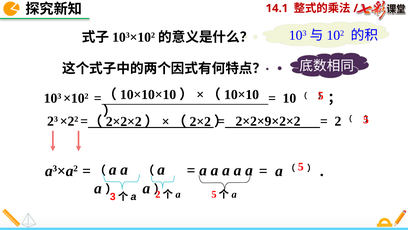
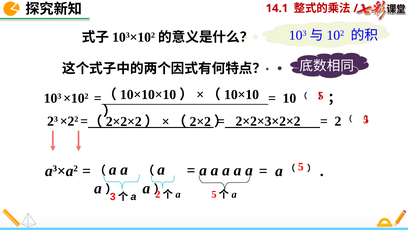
2×2×9×2×2: 2×2×9×2×2 -> 2×2×3×2×2
